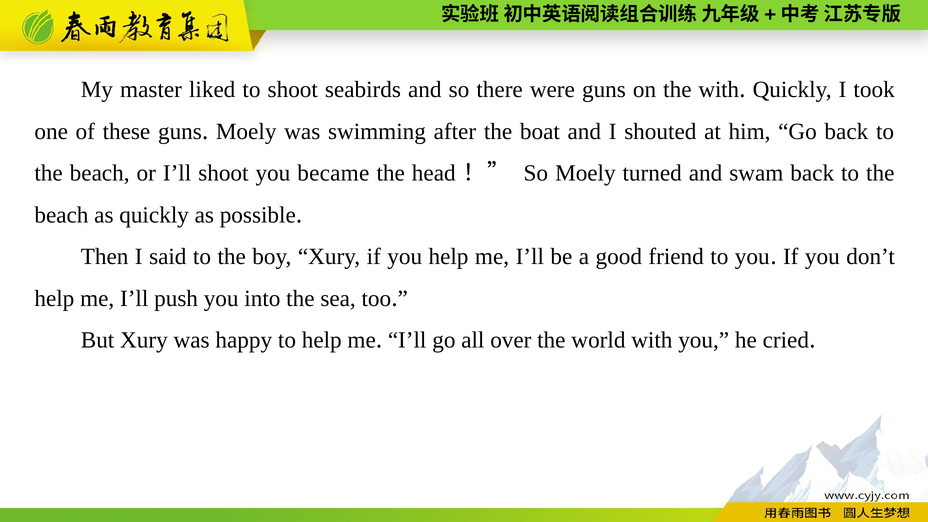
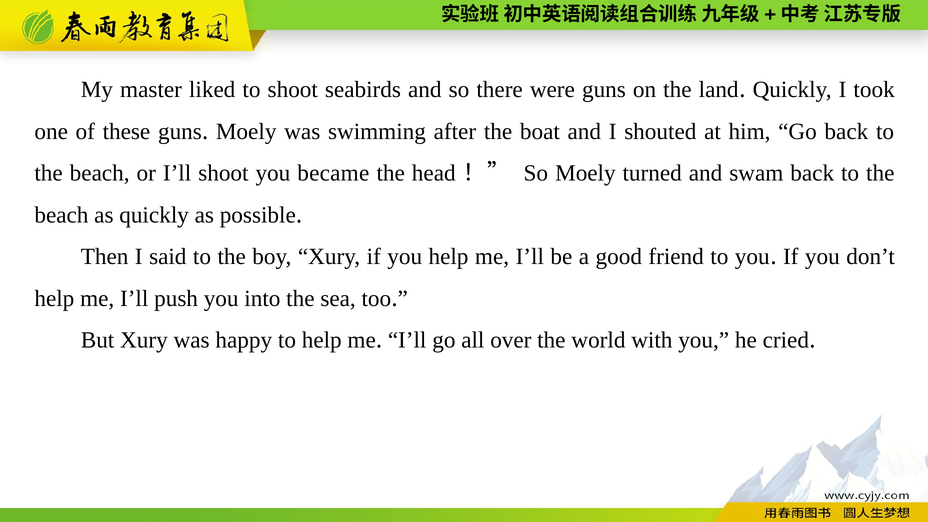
the with: with -> land
